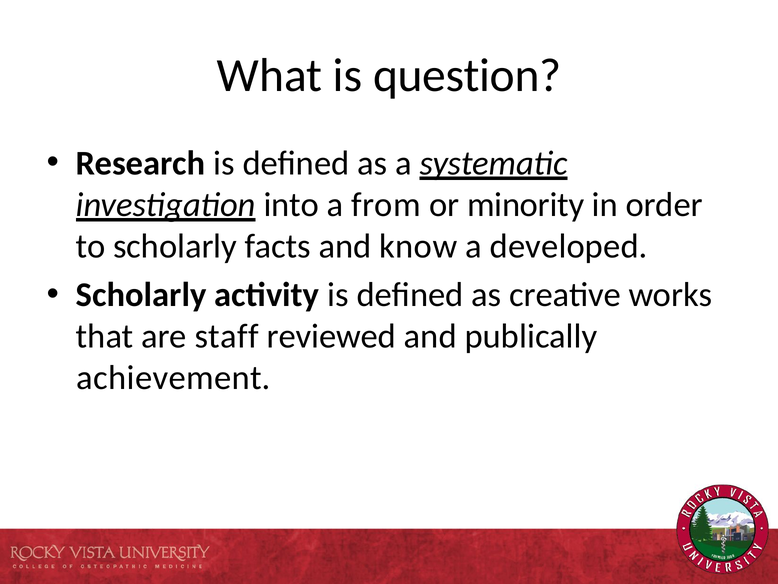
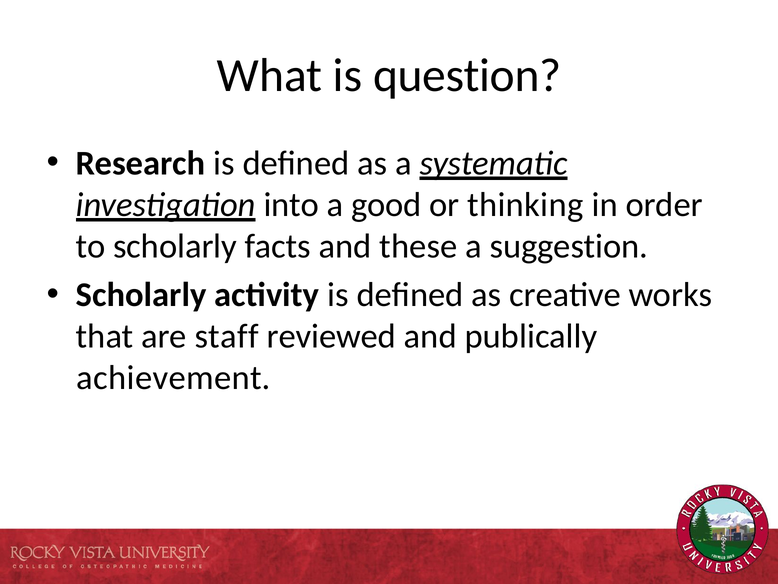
from: from -> good
minority: minority -> thinking
know: know -> these
developed: developed -> suggestion
